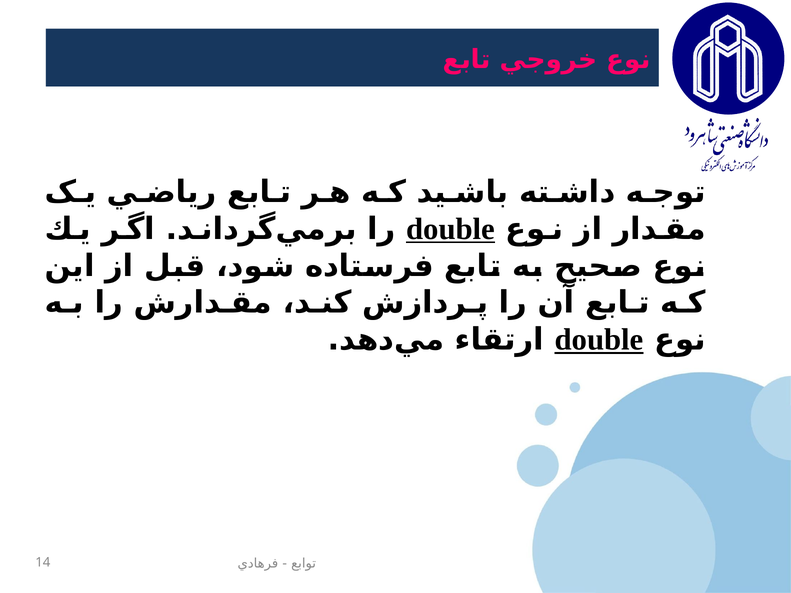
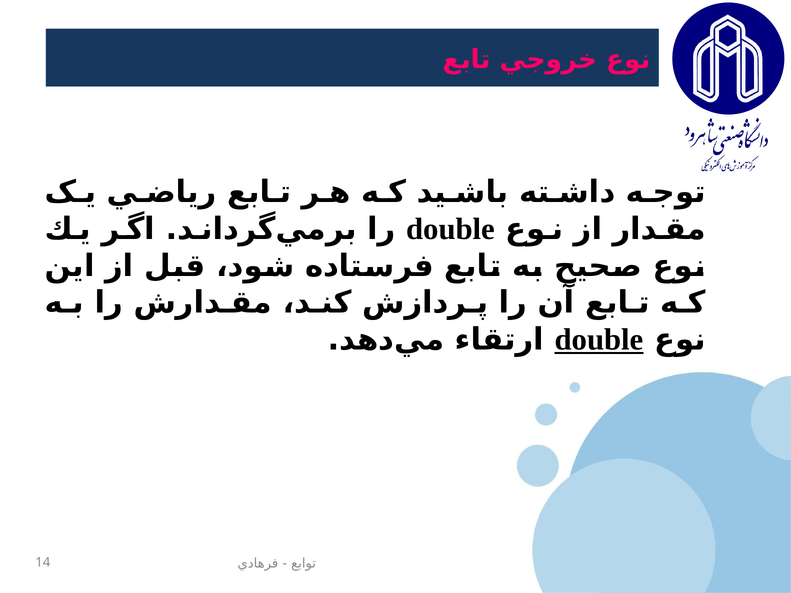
double at (450, 229) underline: present -> none
